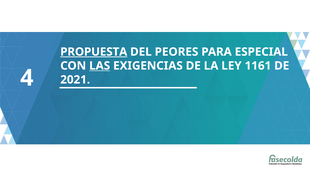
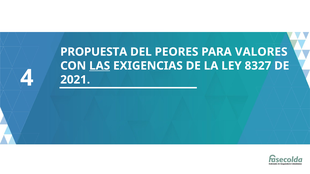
PROPUESTA underline: present -> none
ESPECIAL: ESPECIAL -> VALORES
1161: 1161 -> 8327
